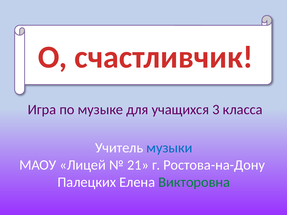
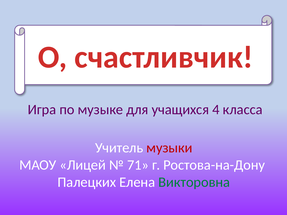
3: 3 -> 4
музыки colour: blue -> red
21: 21 -> 71
